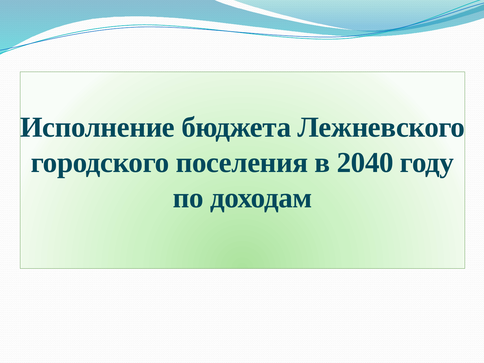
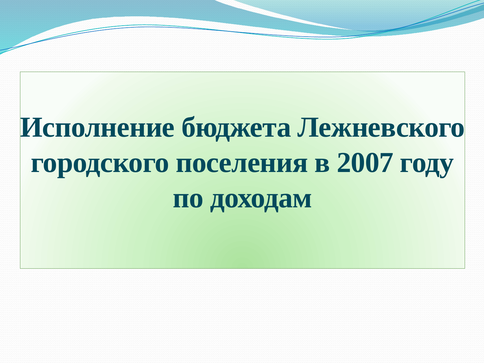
2040: 2040 -> 2007
